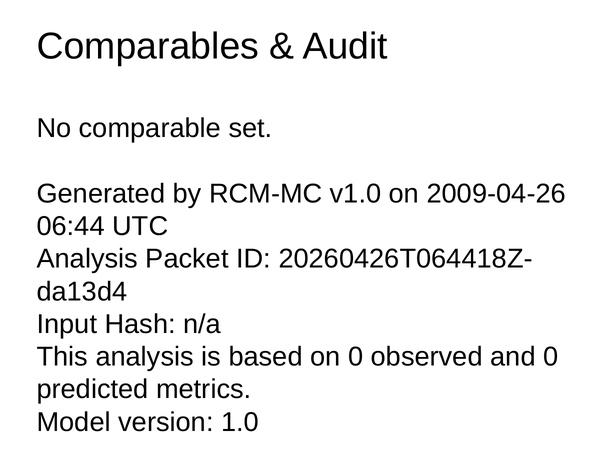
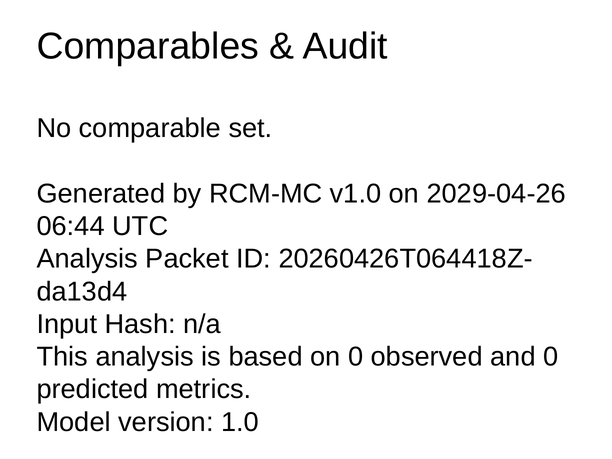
2009-04-26: 2009-04-26 -> 2029-04-26
